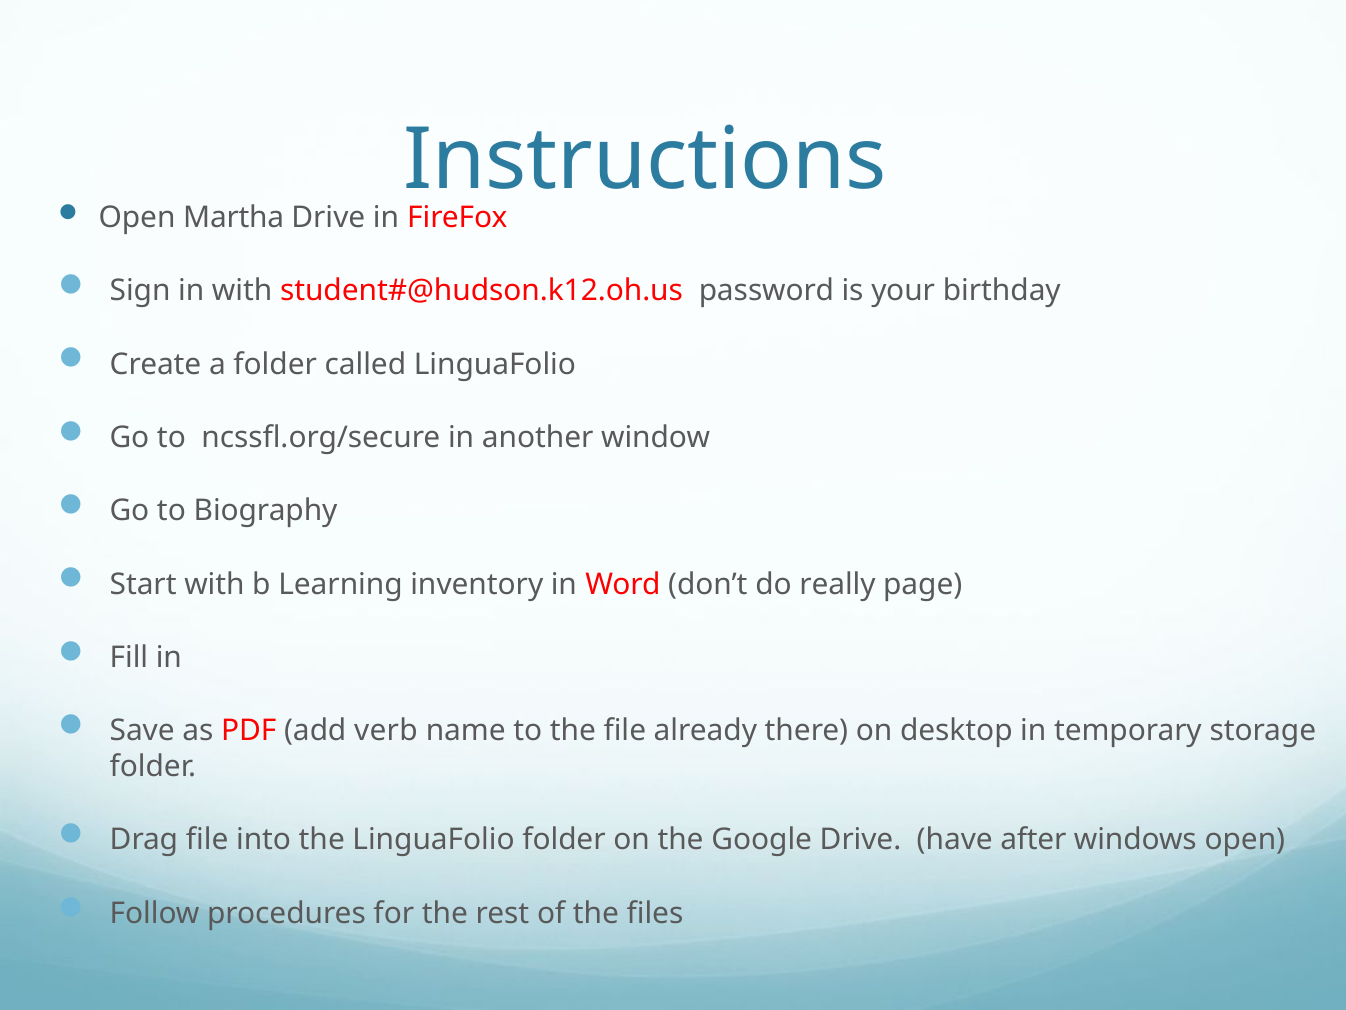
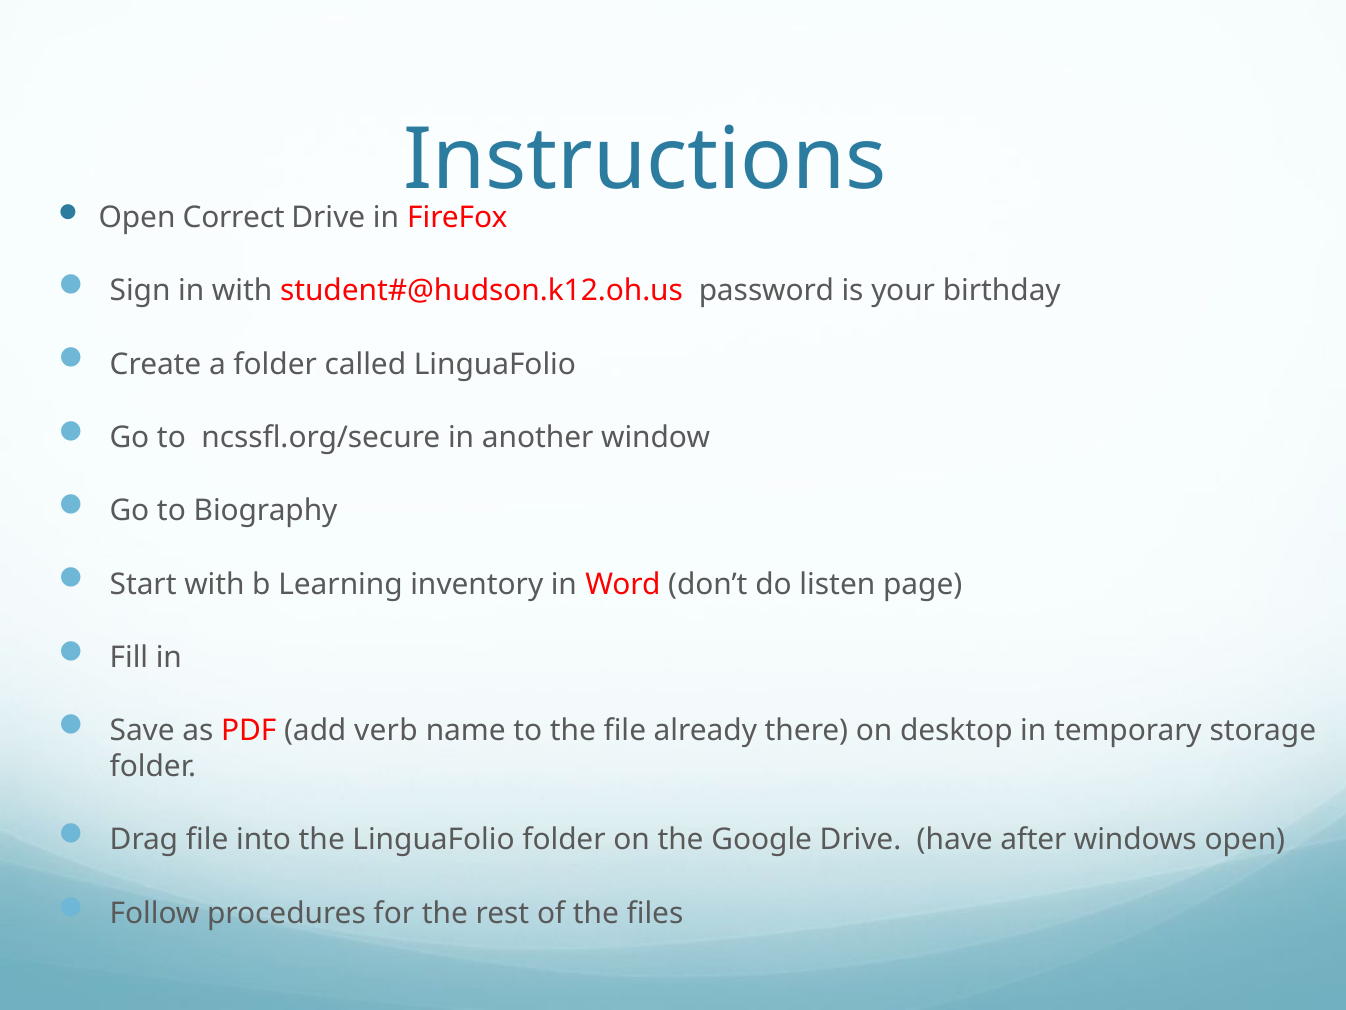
Martha: Martha -> Correct
really: really -> listen
